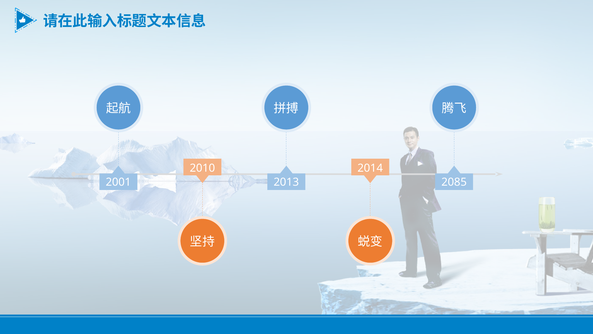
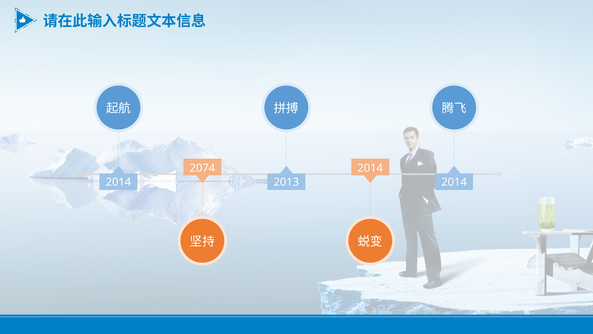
2010: 2010 -> 2074
2001 at (118, 182): 2001 -> 2014
2085 at (454, 182): 2085 -> 2014
